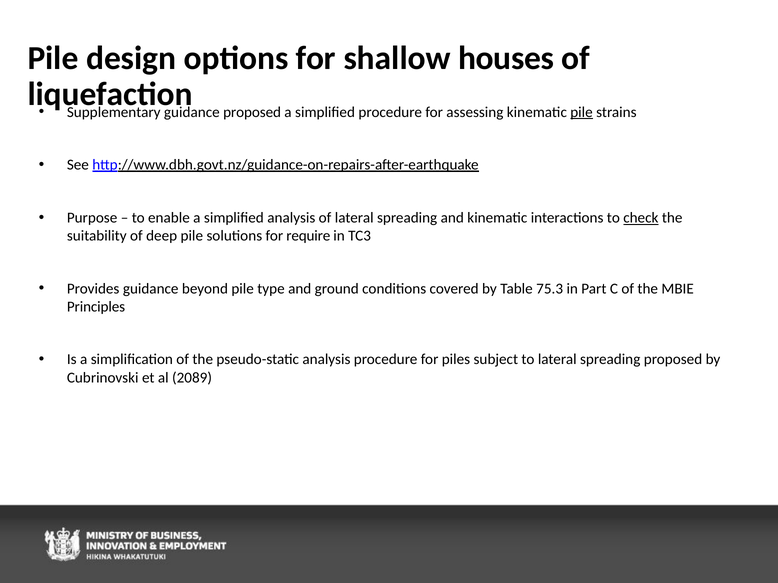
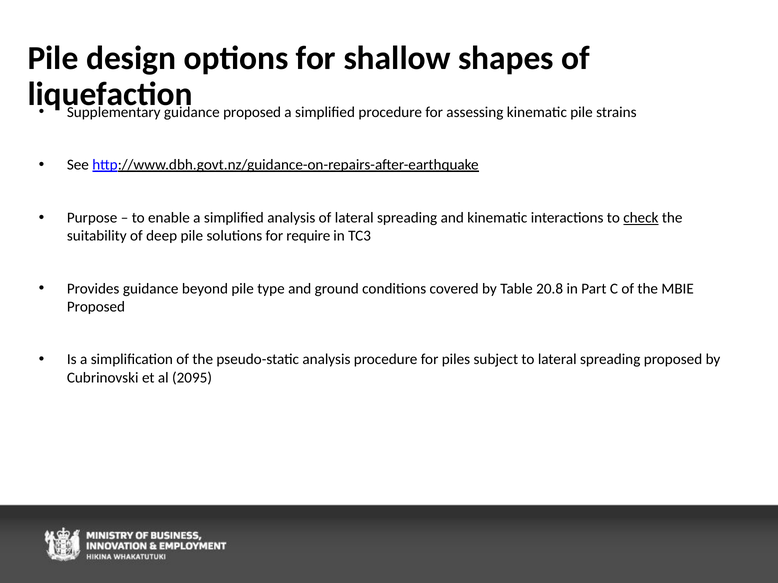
houses: houses -> shapes
pile at (582, 112) underline: present -> none
75.3: 75.3 -> 20.8
Principles at (96, 307): Principles -> Proposed
2089: 2089 -> 2095
